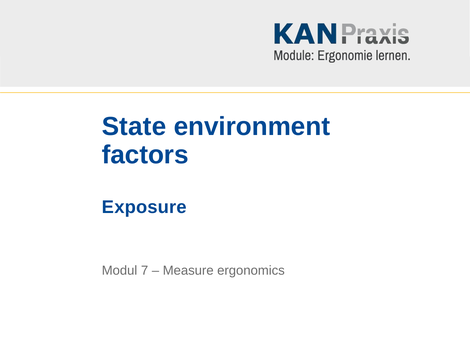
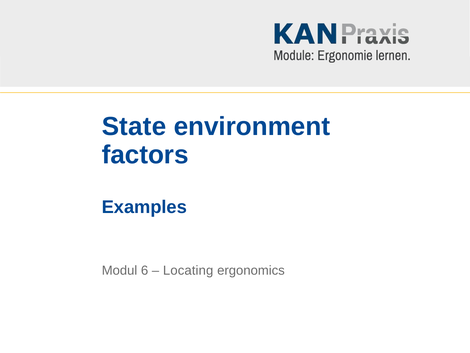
Exposure: Exposure -> Examples
7: 7 -> 6
Measure: Measure -> Locating
